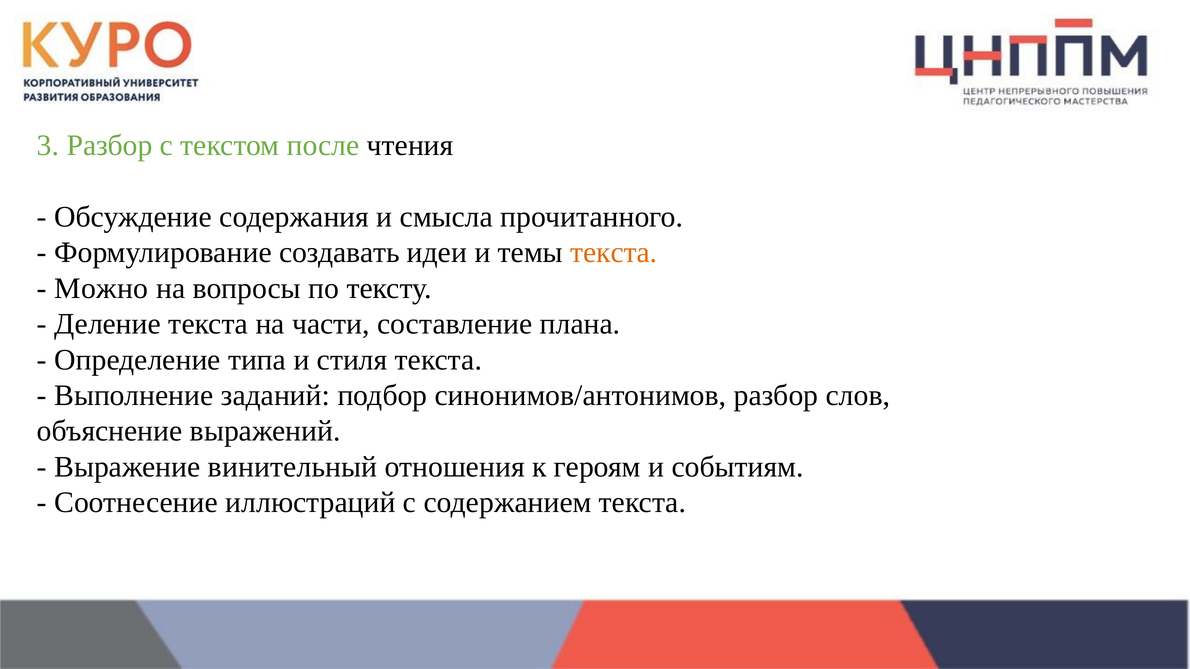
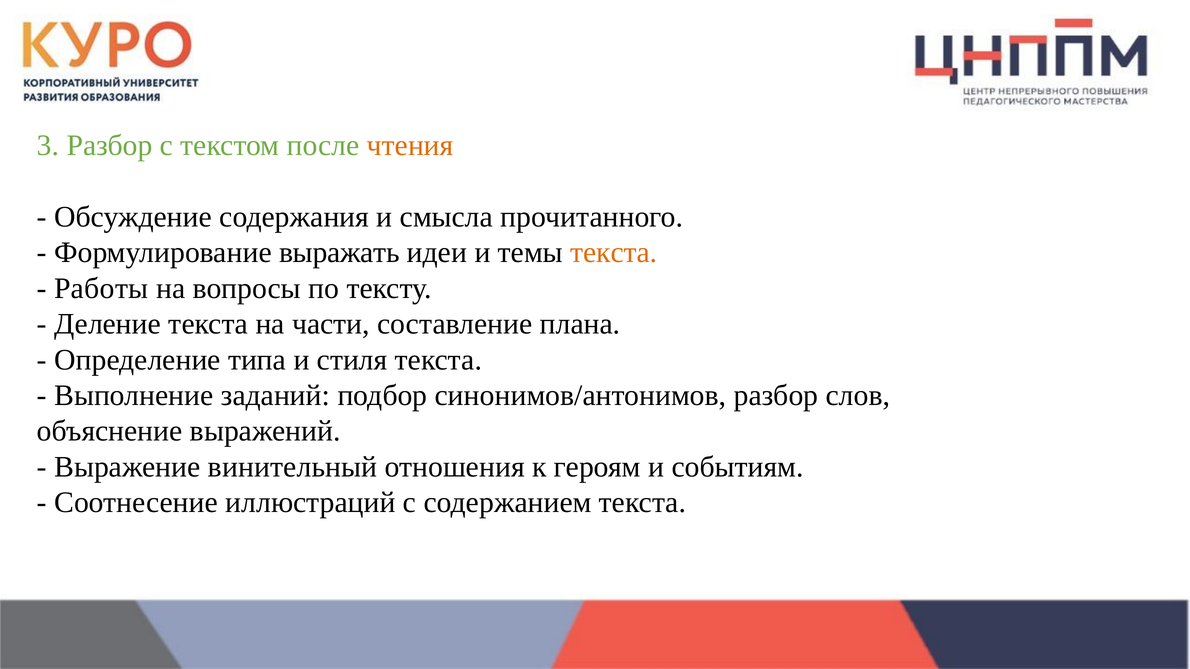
чтения colour: black -> orange
создавать: создавать -> выражать
Можно: Можно -> Работы
